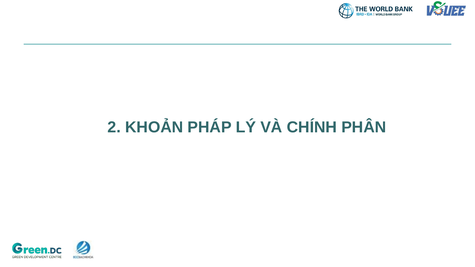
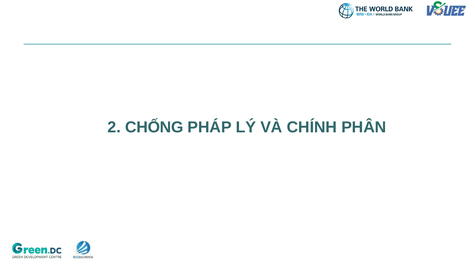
KHOẢN: KHOẢN -> CHỐNG
